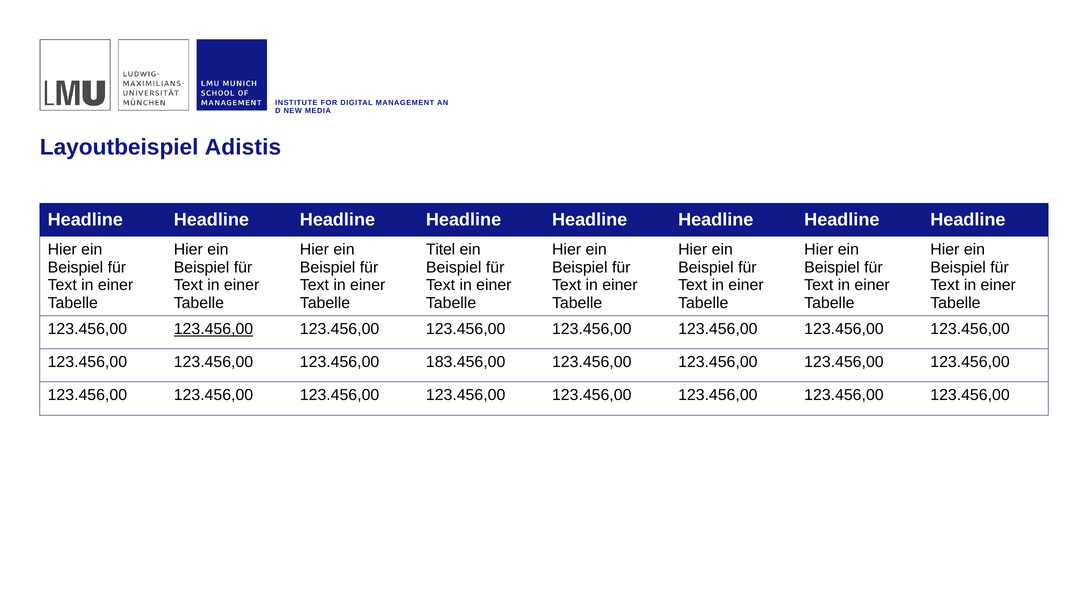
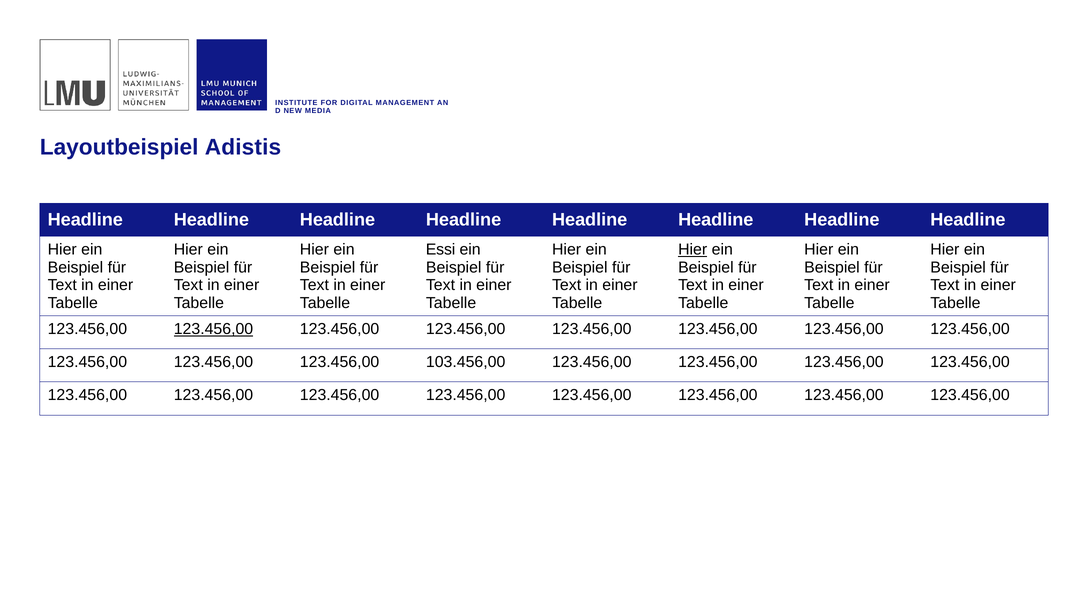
Titel: Titel -> Essi
Hier at (693, 250) underline: none -> present
183.456,00: 183.456,00 -> 103.456,00
